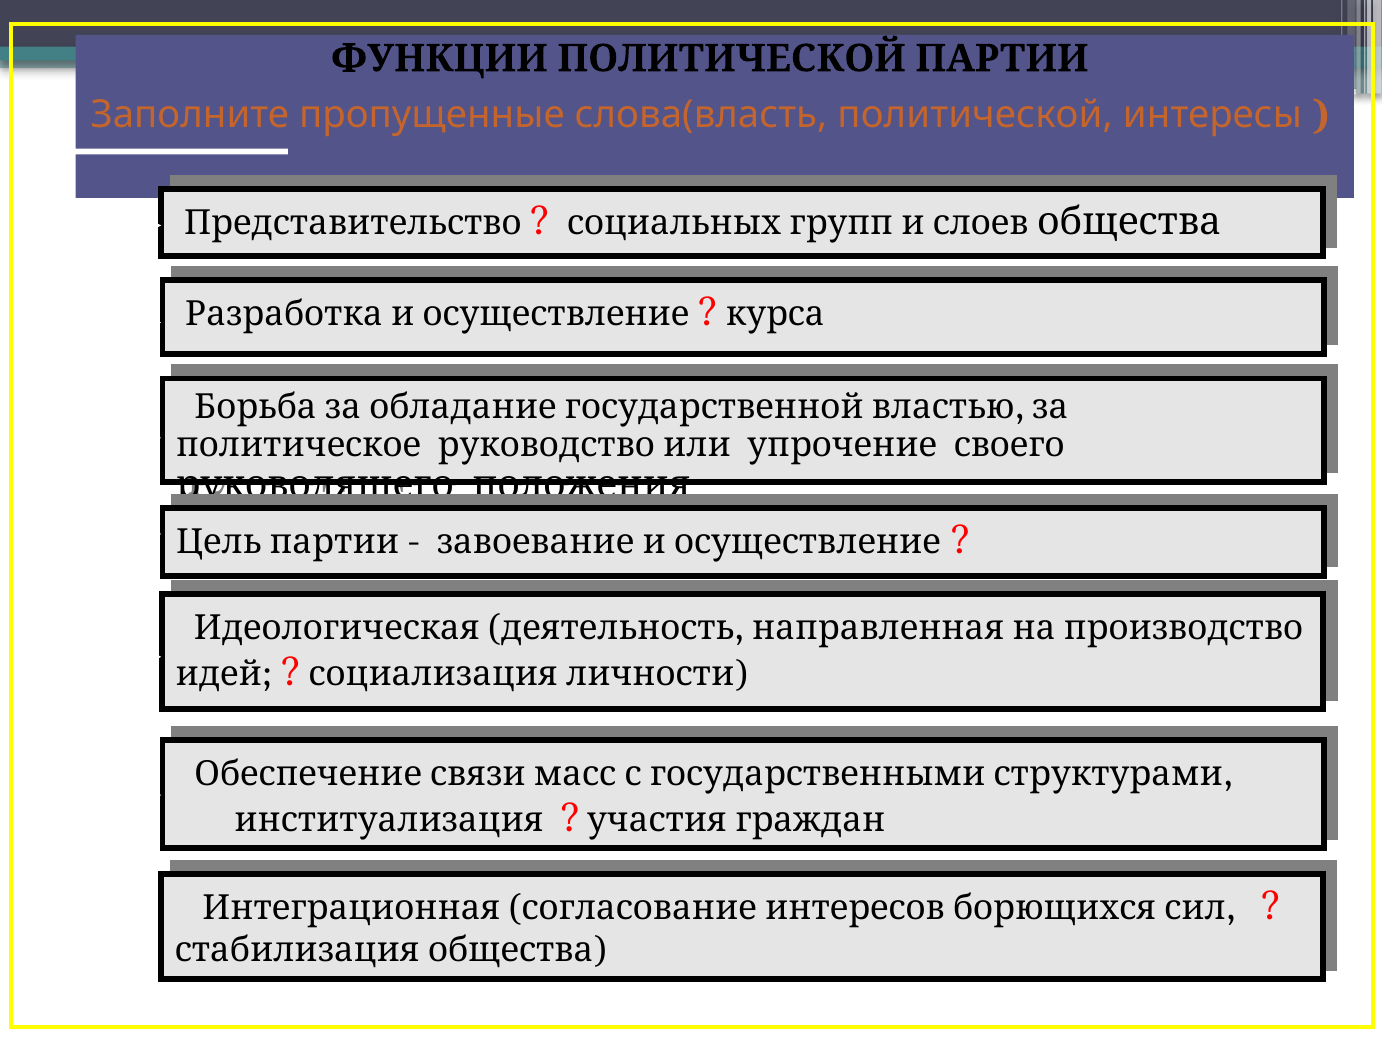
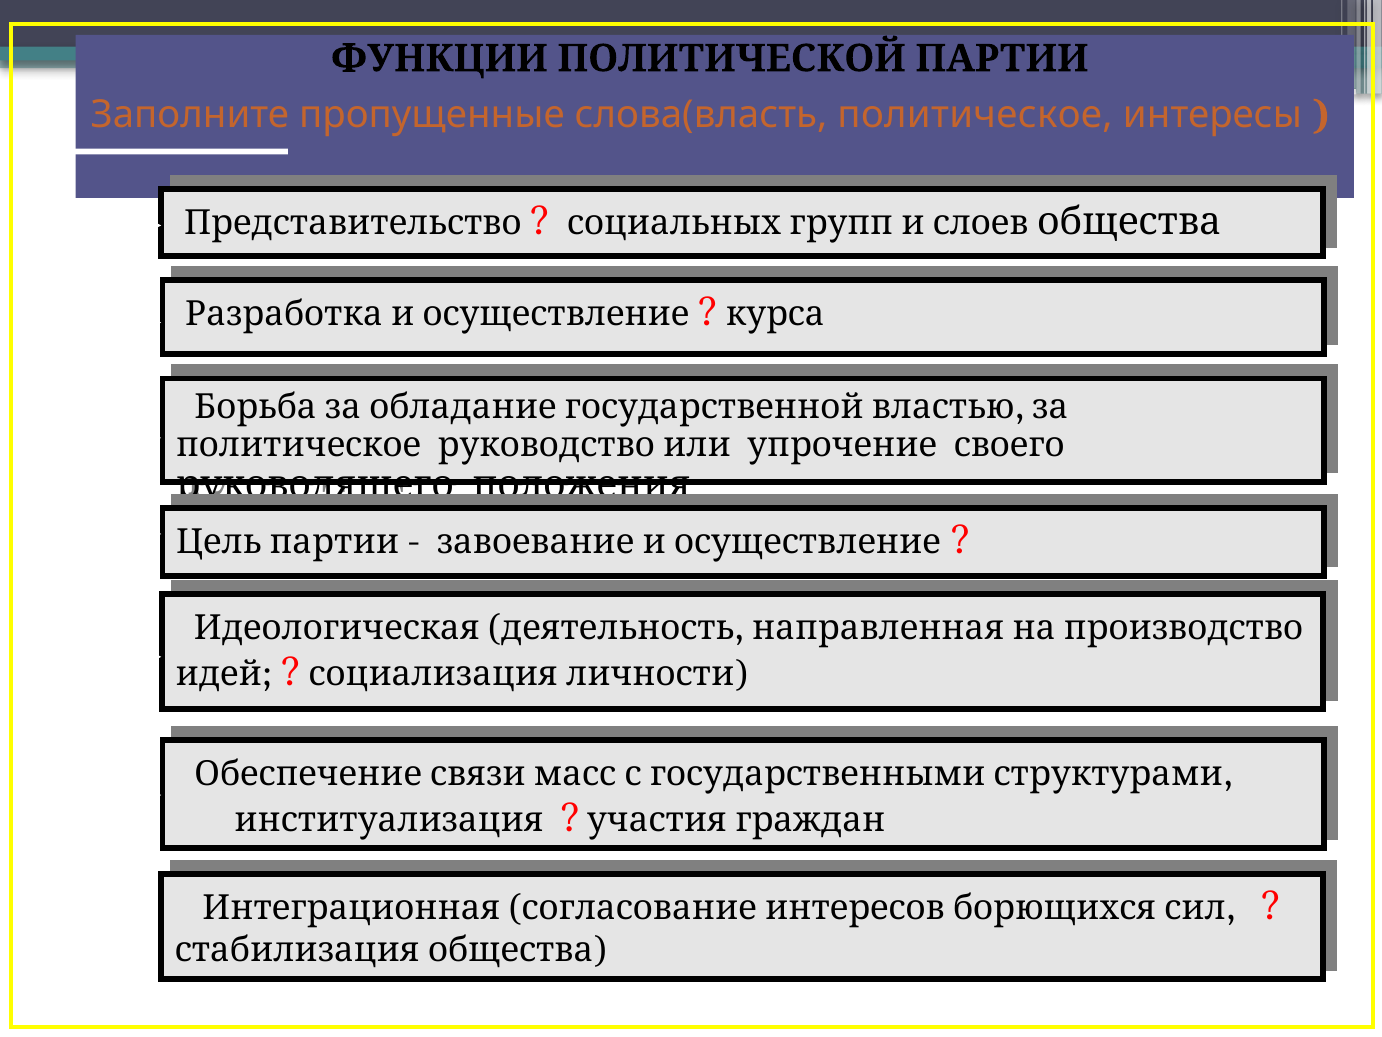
слова(власть политической: политической -> политическое
